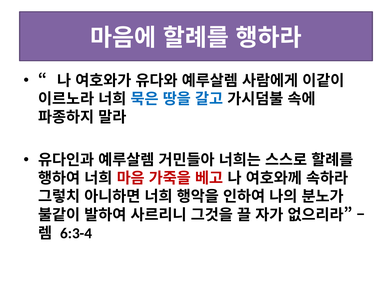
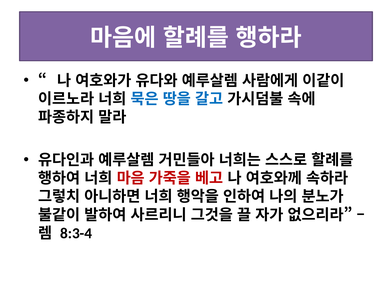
6:3-4: 6:3-4 -> 8:3-4
